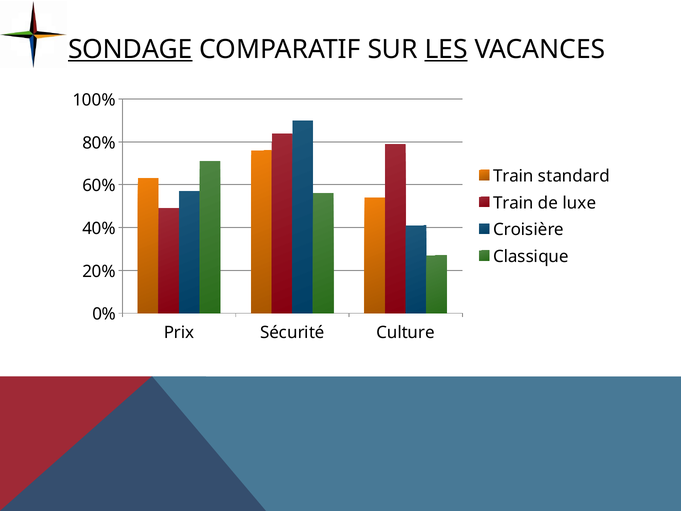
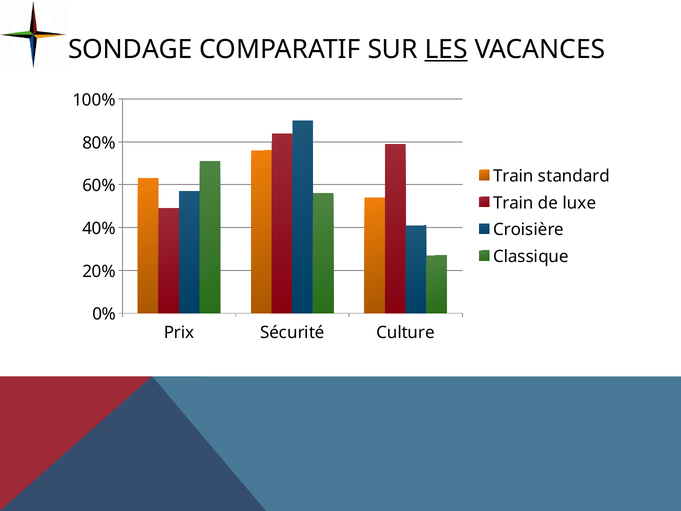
SONDAGE underline: present -> none
